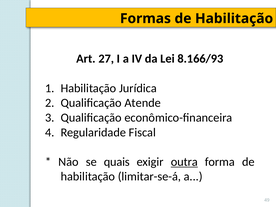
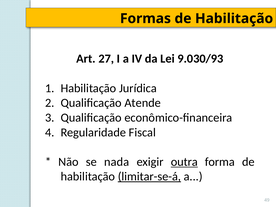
8.166/93: 8.166/93 -> 9.030/93
quais: quais -> nada
limitar-se-á underline: none -> present
